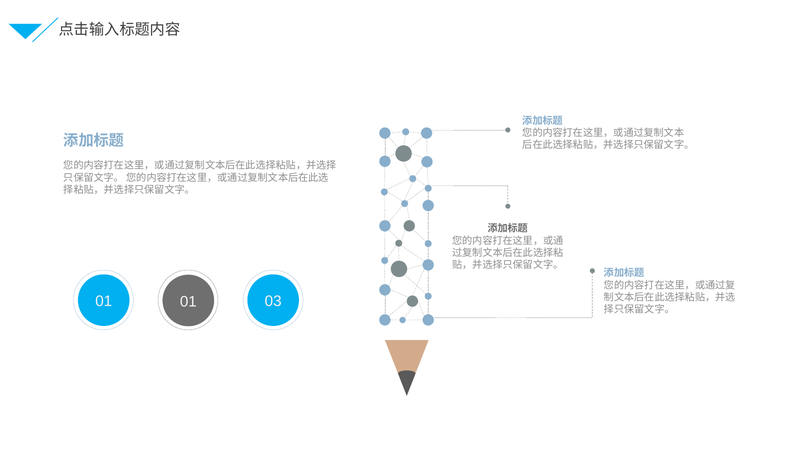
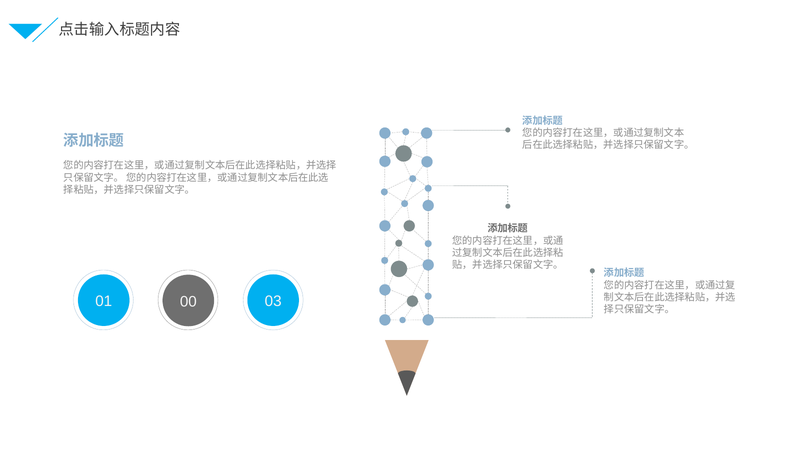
01 01: 01 -> 00
